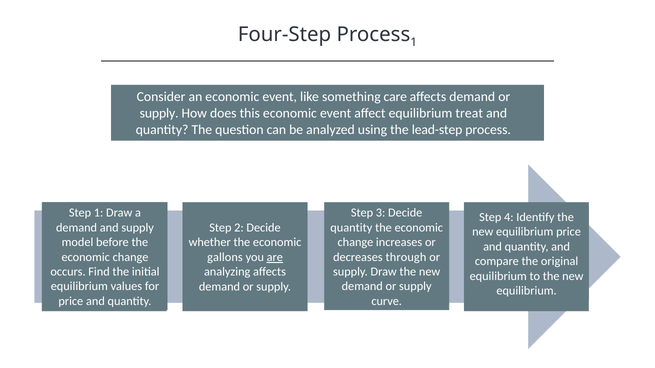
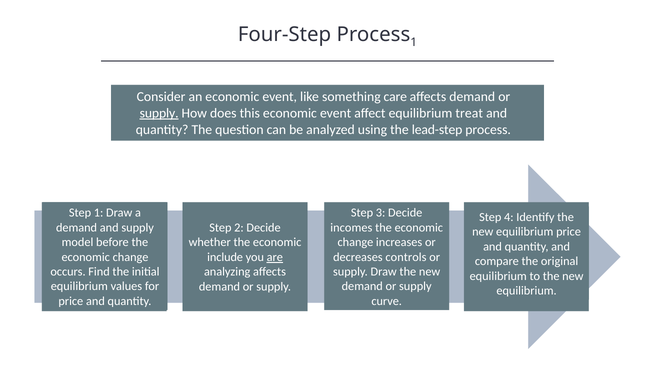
supply at (159, 113) underline: none -> present
quantity at (351, 228): quantity -> incomes
through: through -> controls
gallons: gallons -> include
